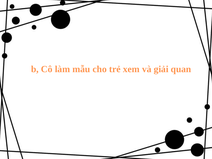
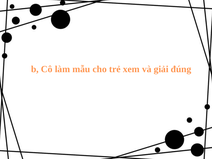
quan: quan -> đúng
